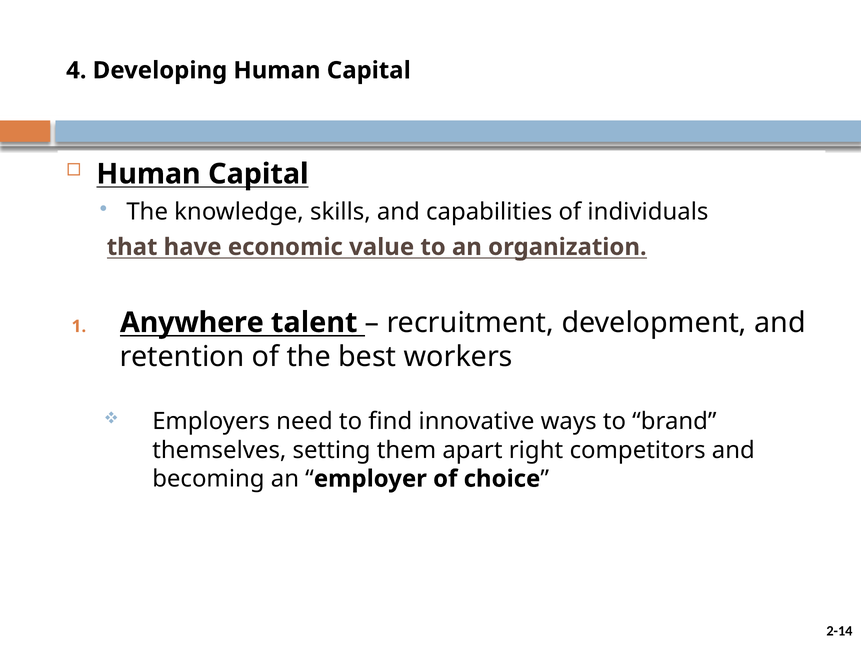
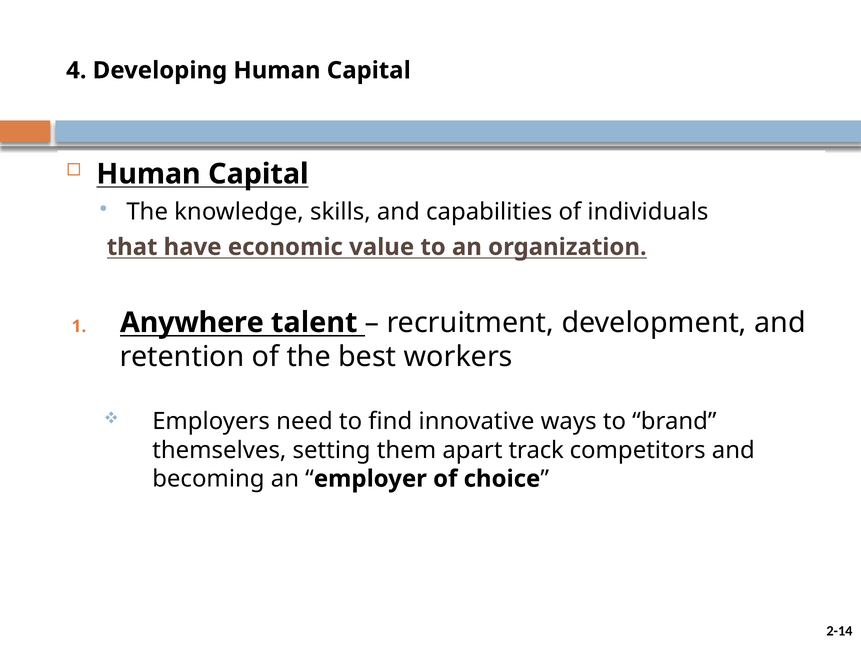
right: right -> track
